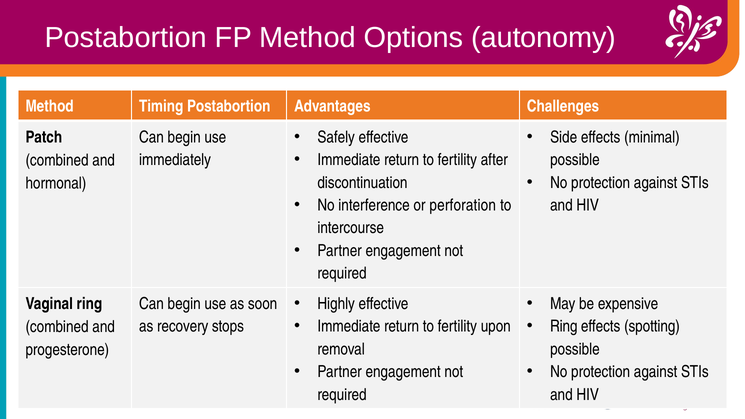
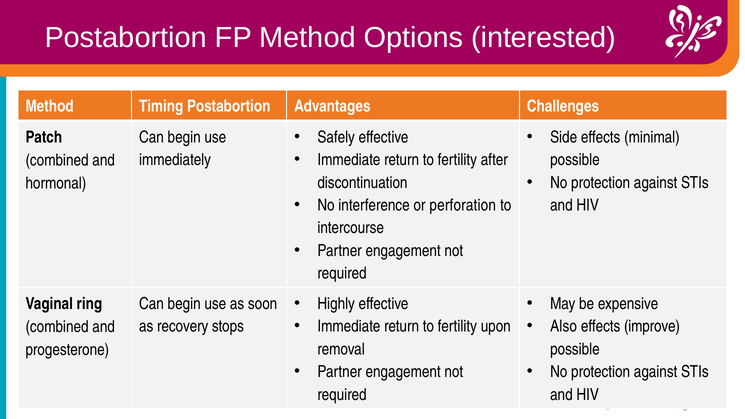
autonomy: autonomy -> interested
Ring at (564, 326): Ring -> Also
spotting: spotting -> improve
